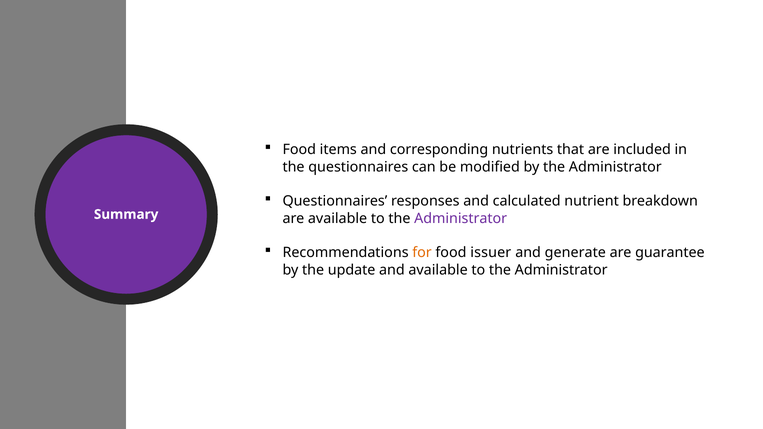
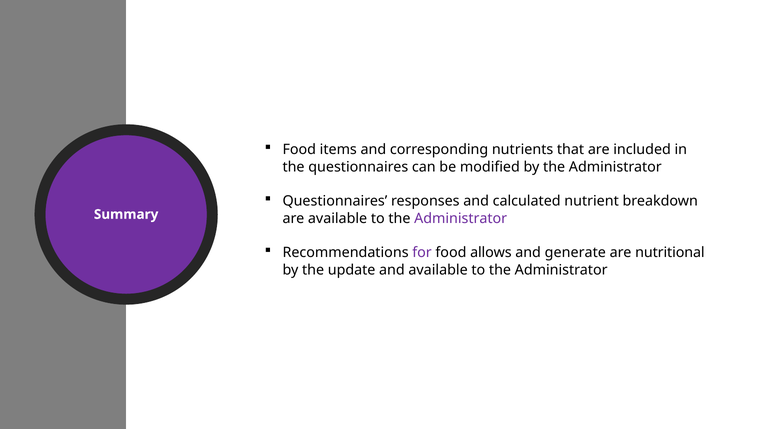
for colour: orange -> purple
issuer: issuer -> allows
guarantee: guarantee -> nutritional
